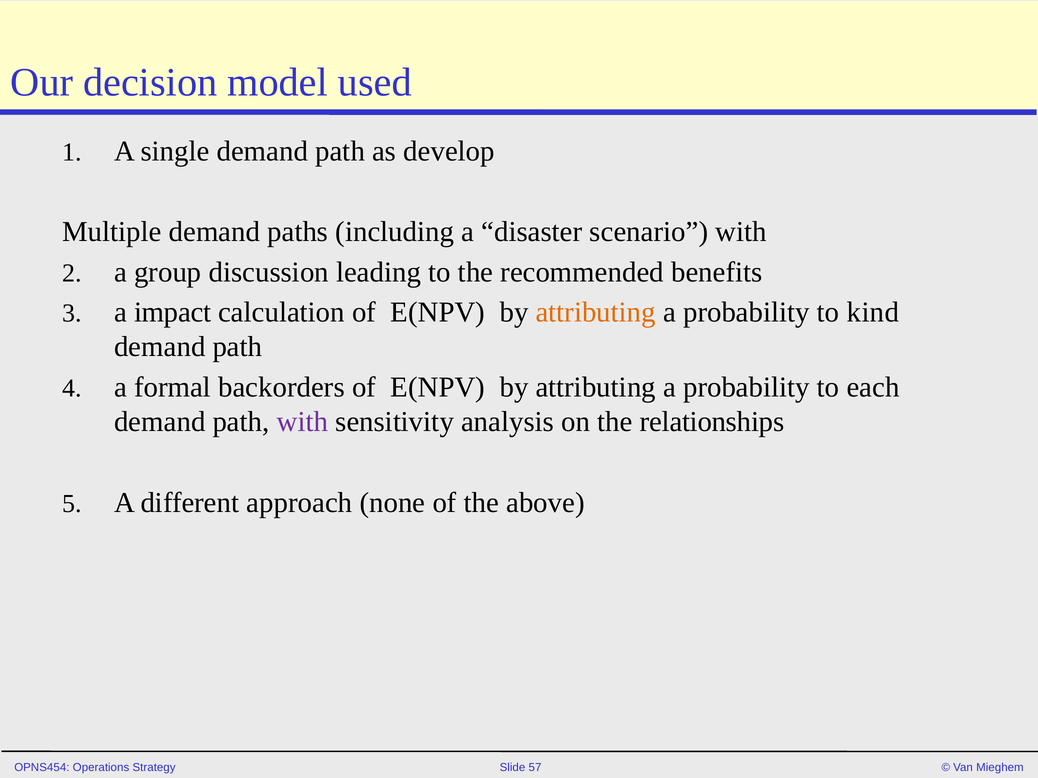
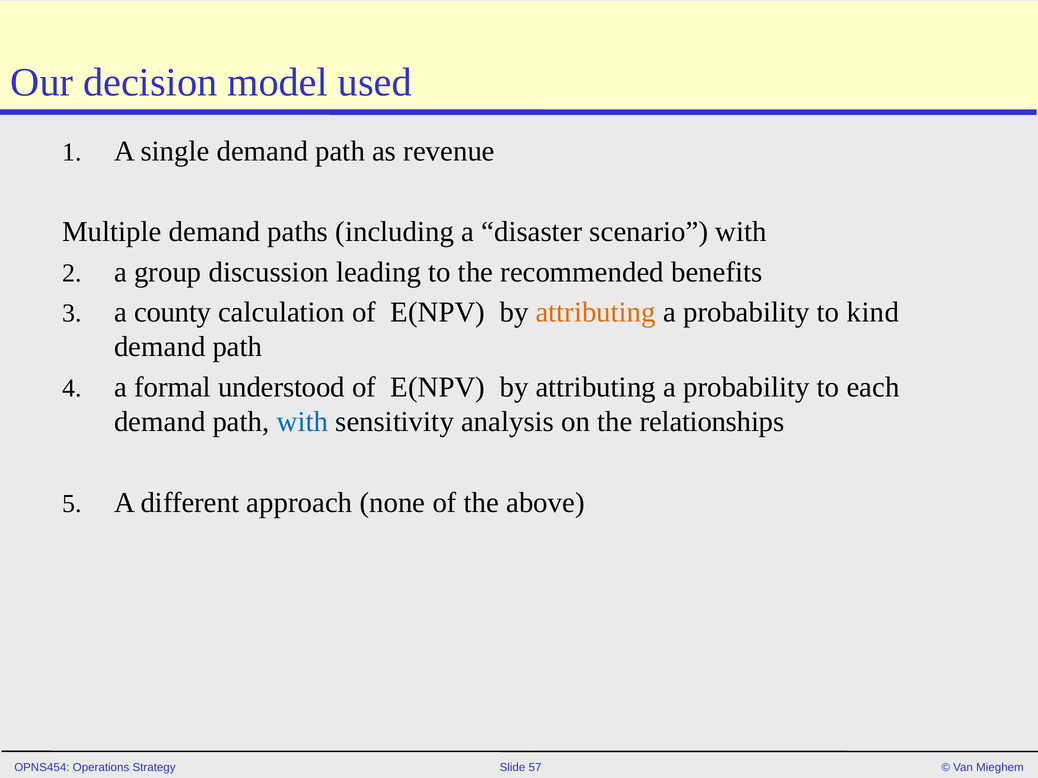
develop: develop -> revenue
impact: impact -> county
backorders: backorders -> understood
with at (302, 422) colour: purple -> blue
